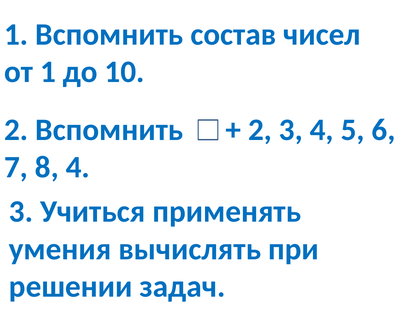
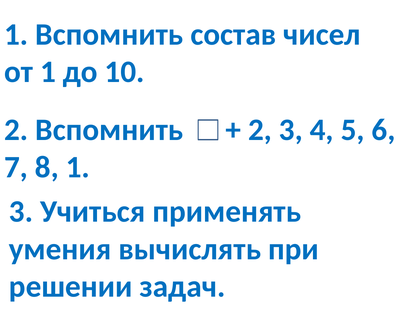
8 4: 4 -> 1
